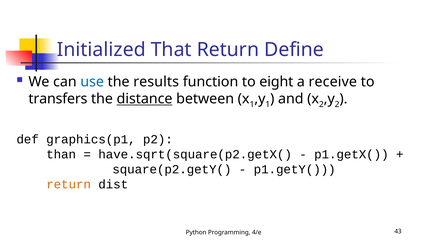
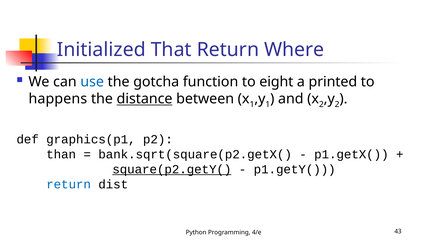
Define: Define -> Where
results: results -> gotcha
receive: receive -> printed
transfers: transfers -> happens
have.sqrt(square(p2.getX(: have.sqrt(square(p2.getX( -> bank.sqrt(square(p2.getX(
square(p2.getY( underline: none -> present
return at (69, 184) colour: orange -> blue
